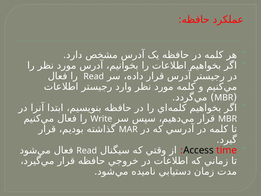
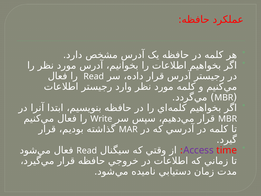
Access colour: black -> purple
